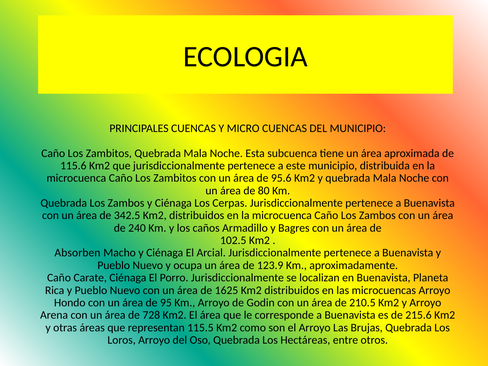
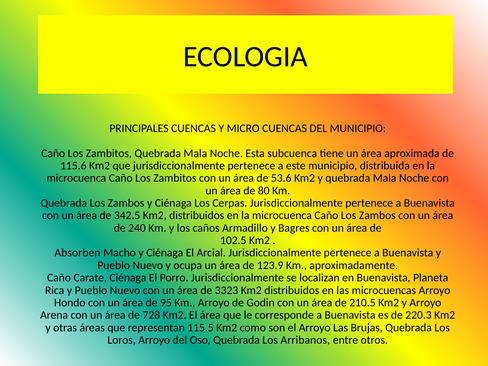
95.6: 95.6 -> 53.6
1625: 1625 -> 3323
215.6: 215.6 -> 220.3
Hectáreas: Hectáreas -> Arribanos
